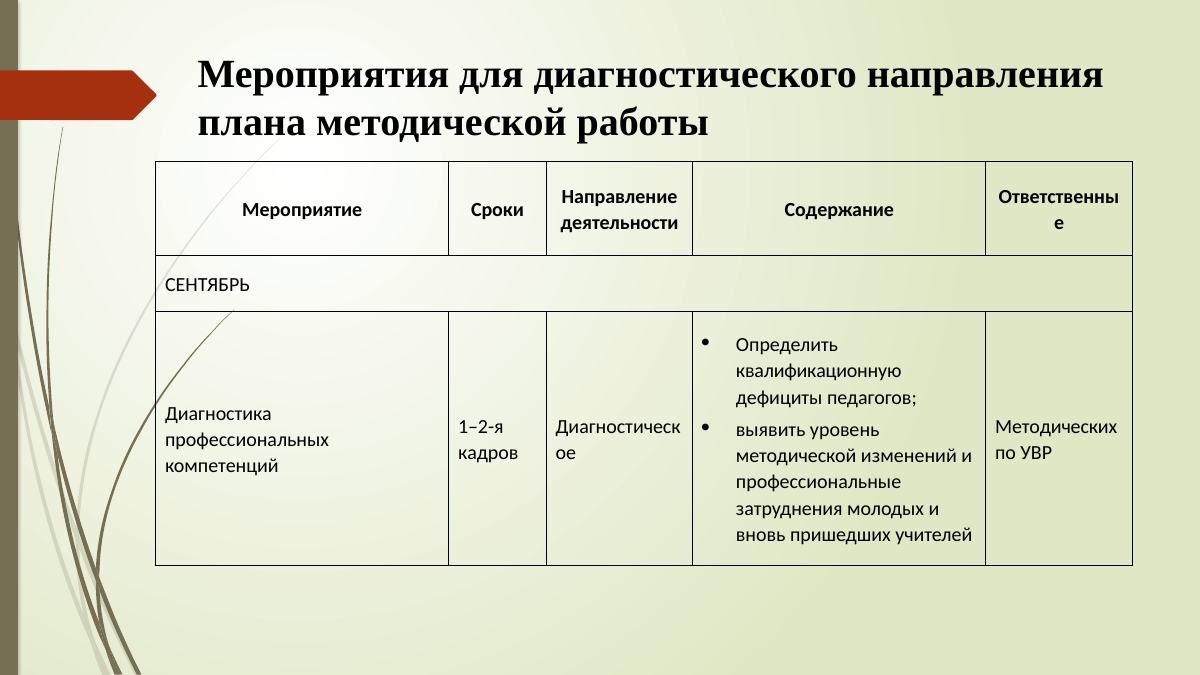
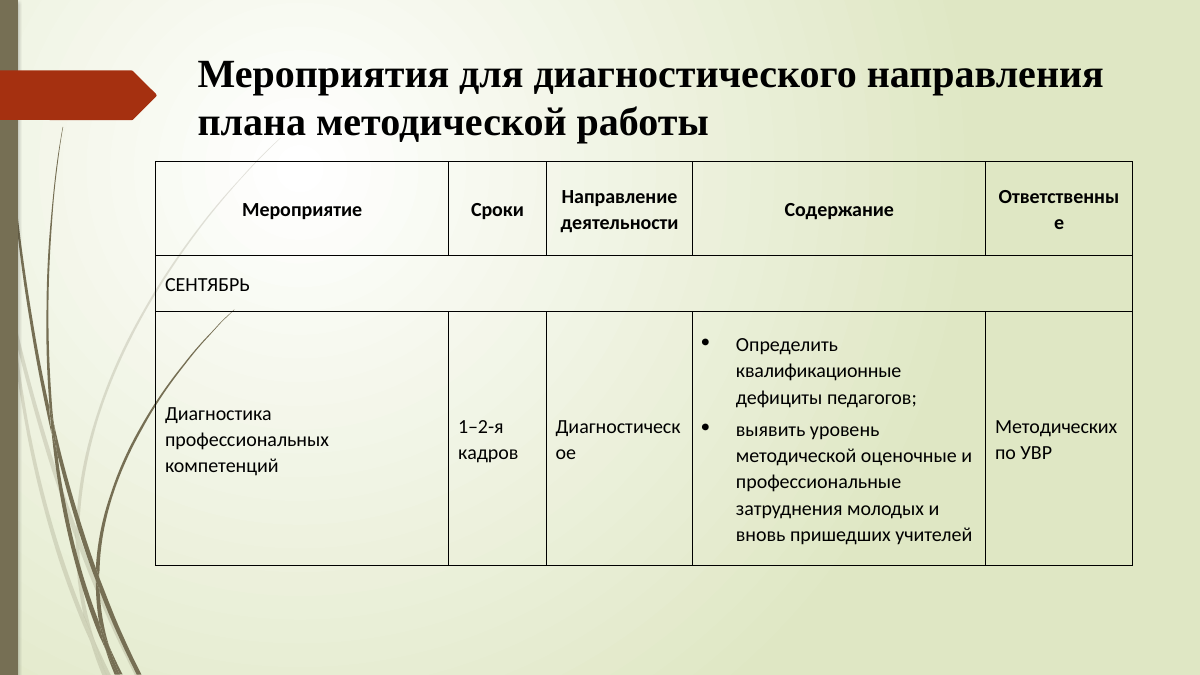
квалификационную: квалификационную -> квалификационные
изменений: изменений -> оценочные
